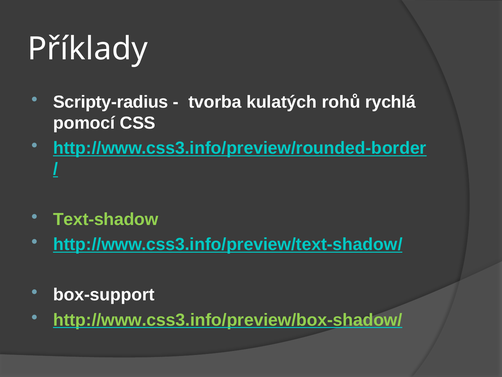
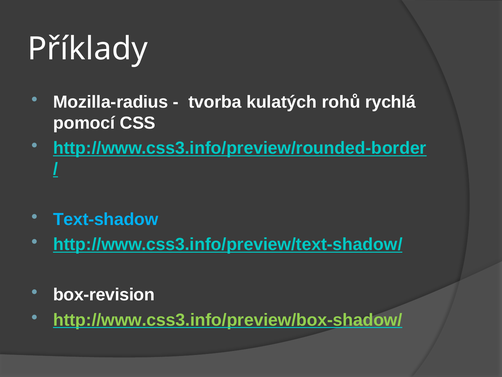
Scripty-radius: Scripty-radius -> Mozilla-radius
Text-shadow colour: light green -> light blue
box-support: box-support -> box-revision
